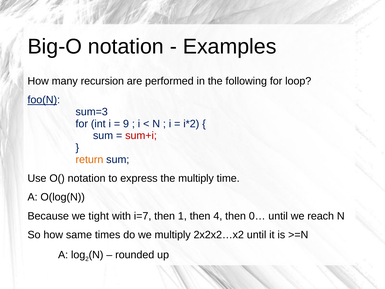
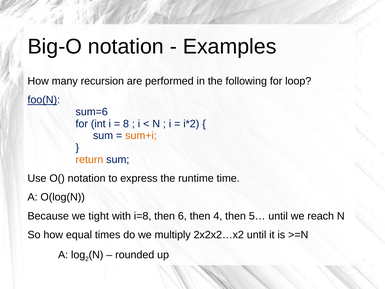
sum=3: sum=3 -> sum=6
9: 9 -> 8
sum+i colour: red -> orange
the multiply: multiply -> runtime
i=7: i=7 -> i=8
1: 1 -> 6
0…: 0… -> 5…
same: same -> equal
